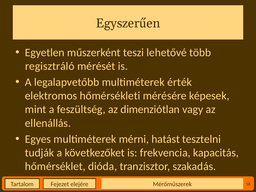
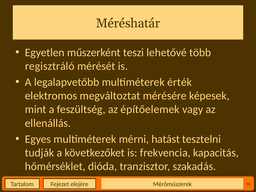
Egyszerűen: Egyszerűen -> Méréshatár
hőmérsékleti: hőmérsékleti -> megváltoztat
dimenziótlan: dimenziótlan -> építőelemek
